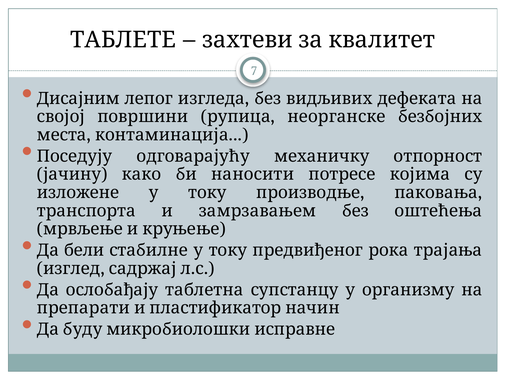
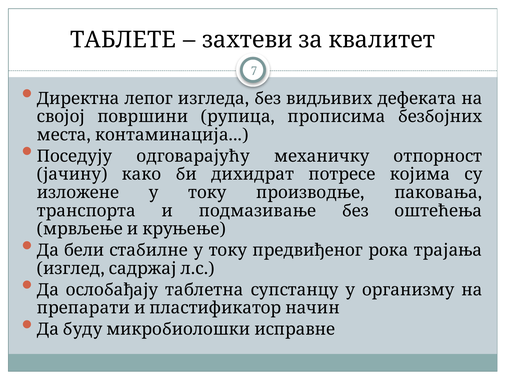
Дисајним: Дисајним -> Директна
неорганске: неорганске -> прописима
наносити: наносити -> дихидрат
замрзавањем: замрзавањем -> подмазивање
